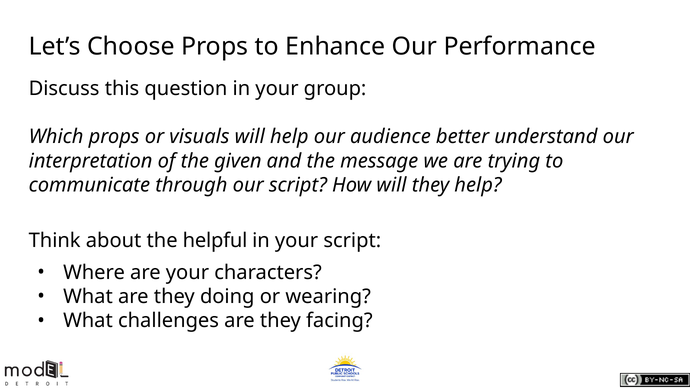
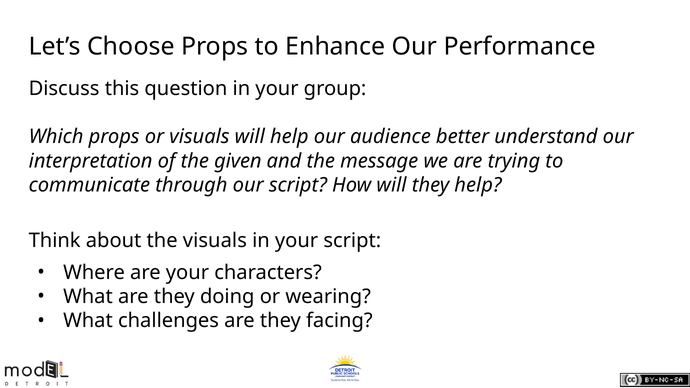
the helpful: helpful -> visuals
